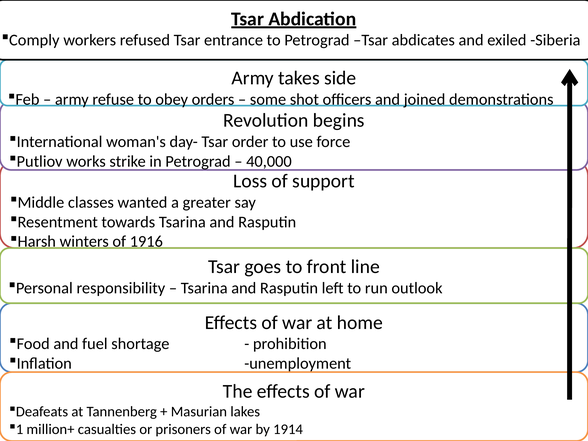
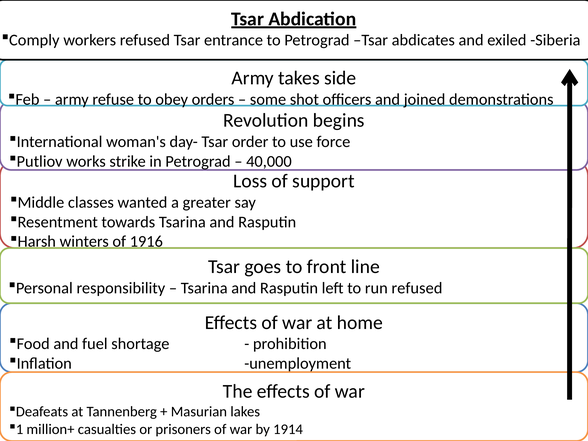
run outlook: outlook -> refused
